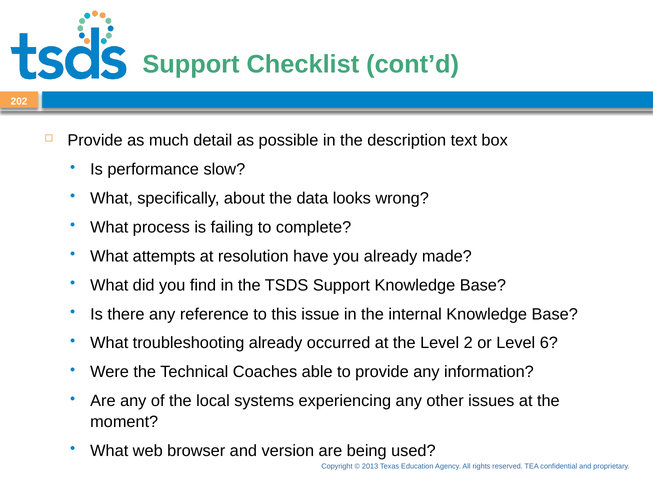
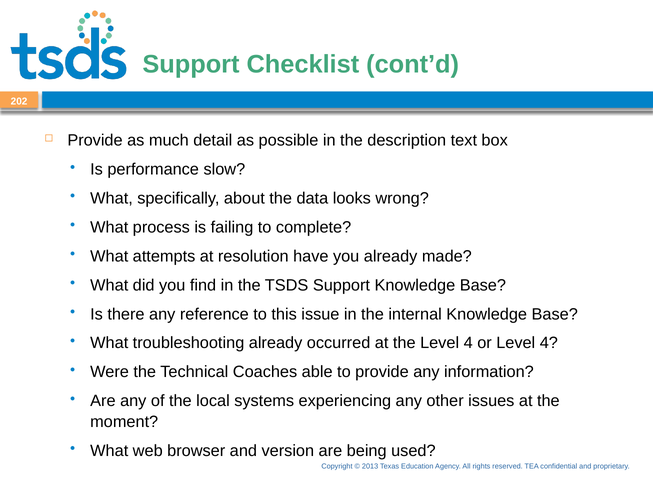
the Level 2: 2 -> 4
or Level 6: 6 -> 4
